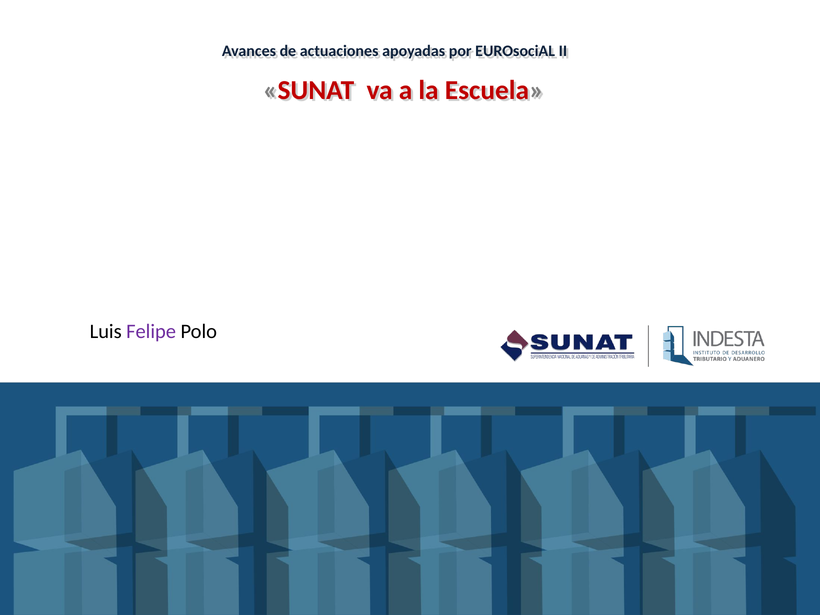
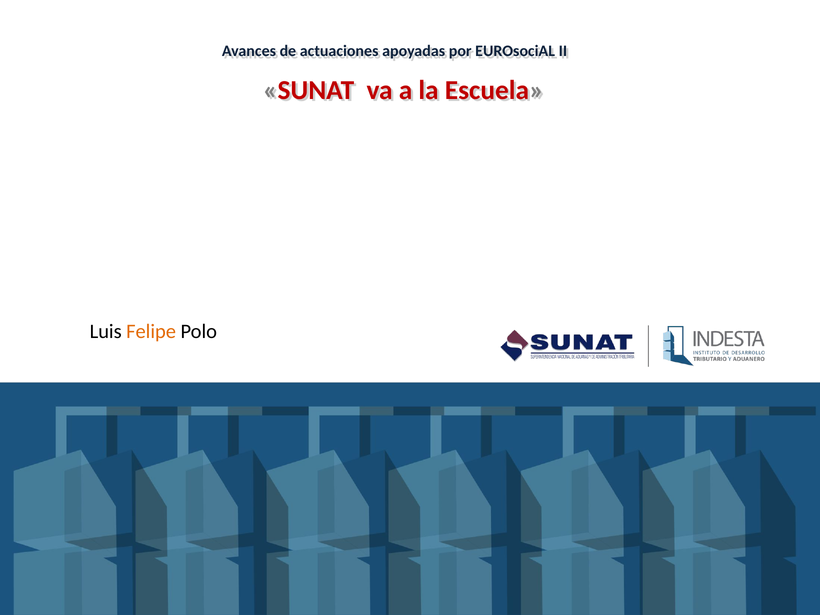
Felipe colour: purple -> orange
